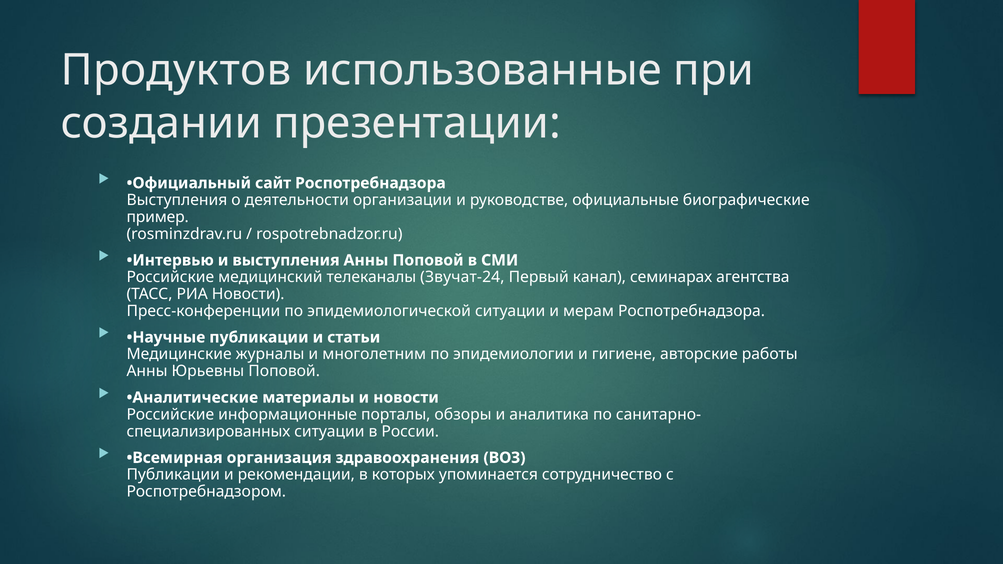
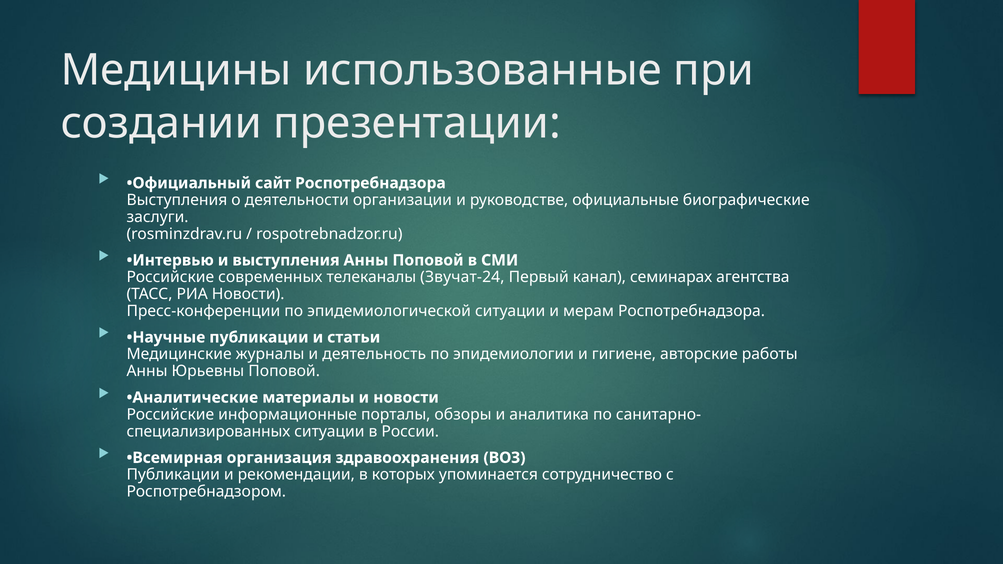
Продуктов: Продуктов -> Медицины
пример: пример -> заслуги
медицинский: медицинский -> современных
многолетним: многолетним -> деятельность
